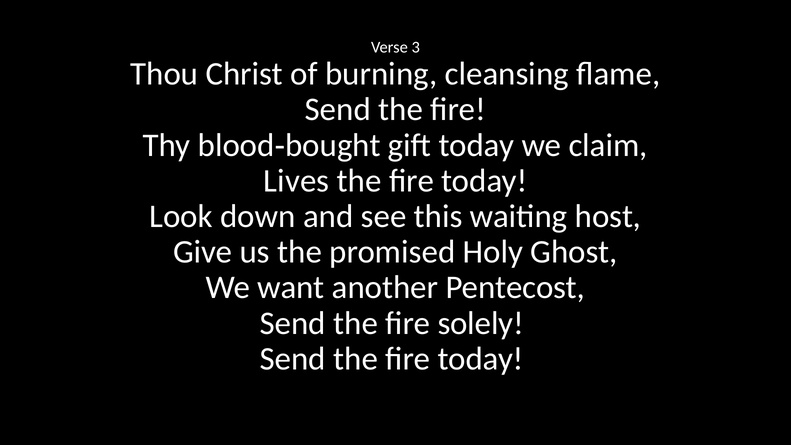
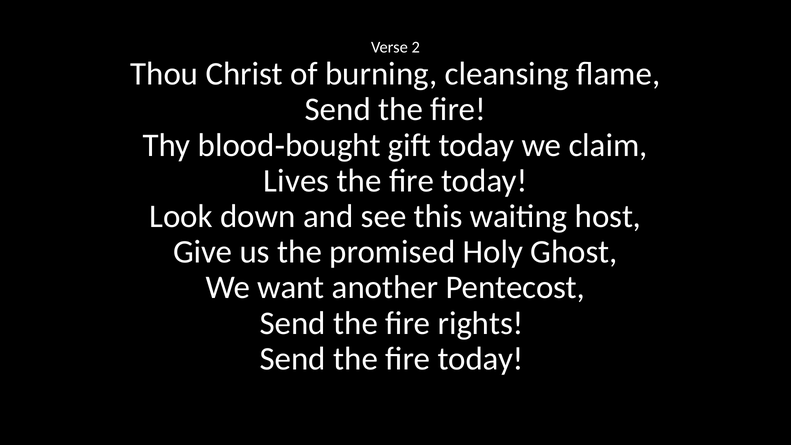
3: 3 -> 2
solely: solely -> rights
